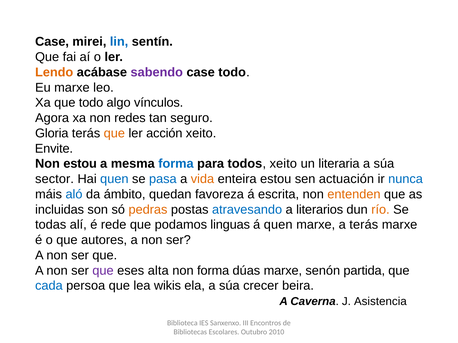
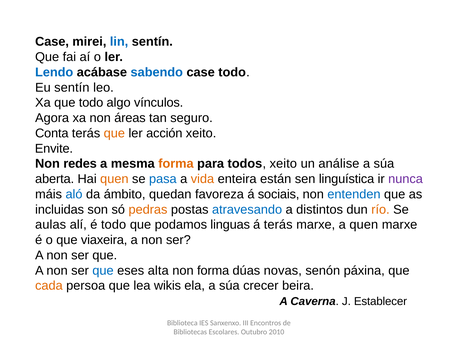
Lendo colour: orange -> blue
sabendo colour: purple -> blue
Eu marxe: marxe -> sentín
redes: redes -> áreas
Gloria: Gloria -> Conta
Non estou: estou -> redes
forma at (176, 164) colour: blue -> orange
literaria: literaria -> análise
sector: sector -> aberta
quen at (114, 179) colour: blue -> orange
enteira estou: estou -> están
actuación: actuación -> linguística
nunca colour: blue -> purple
escrita: escrita -> sociais
entenden colour: orange -> blue
literarios: literarios -> distintos
todas: todas -> aulas
é rede: rede -> todo
á quen: quen -> terás
a terás: terás -> quen
autores: autores -> viaxeira
que at (103, 271) colour: purple -> blue
dúas marxe: marxe -> novas
partida: partida -> páxina
cada colour: blue -> orange
Asistencia: Asistencia -> Establecer
